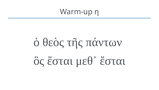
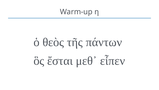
μεθ᾽ ἔσται: ἔσται -> εἶπεν
